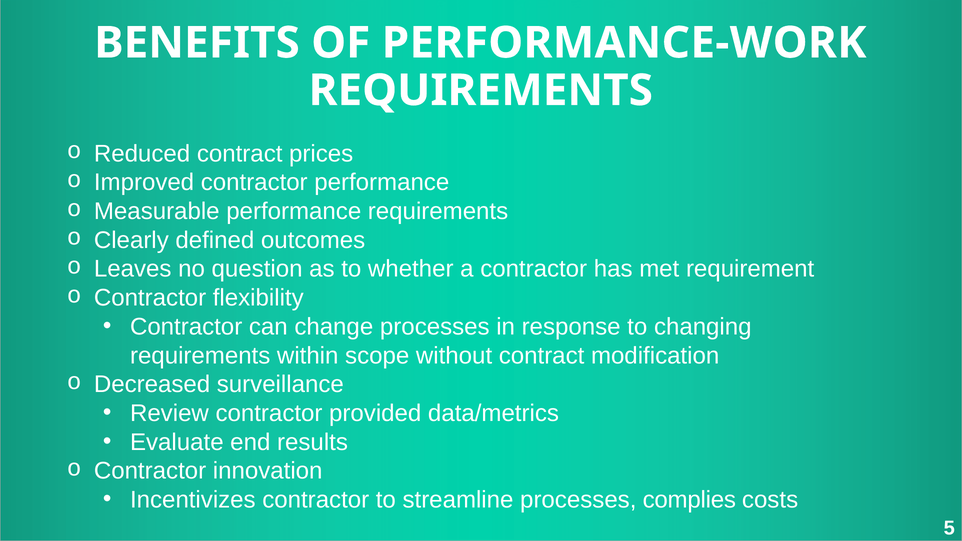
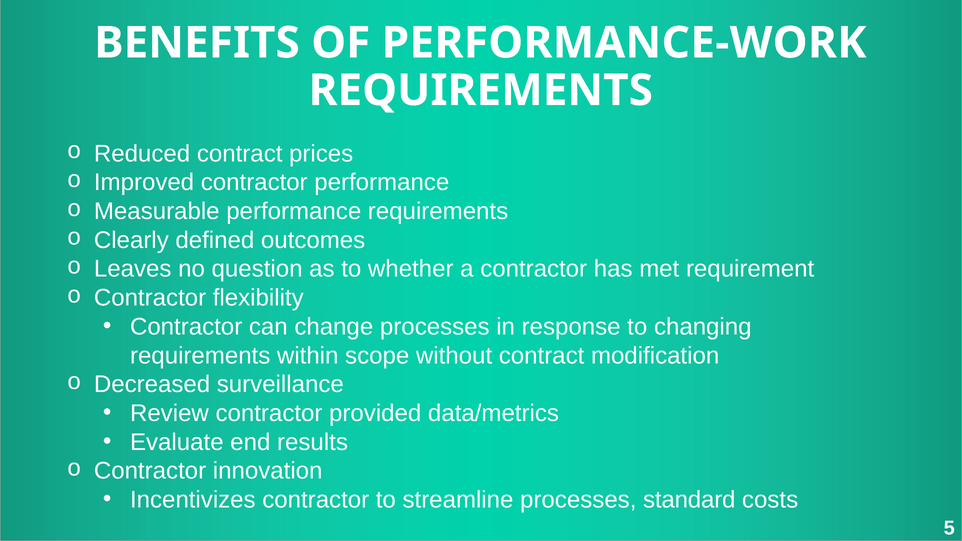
complies: complies -> standard
